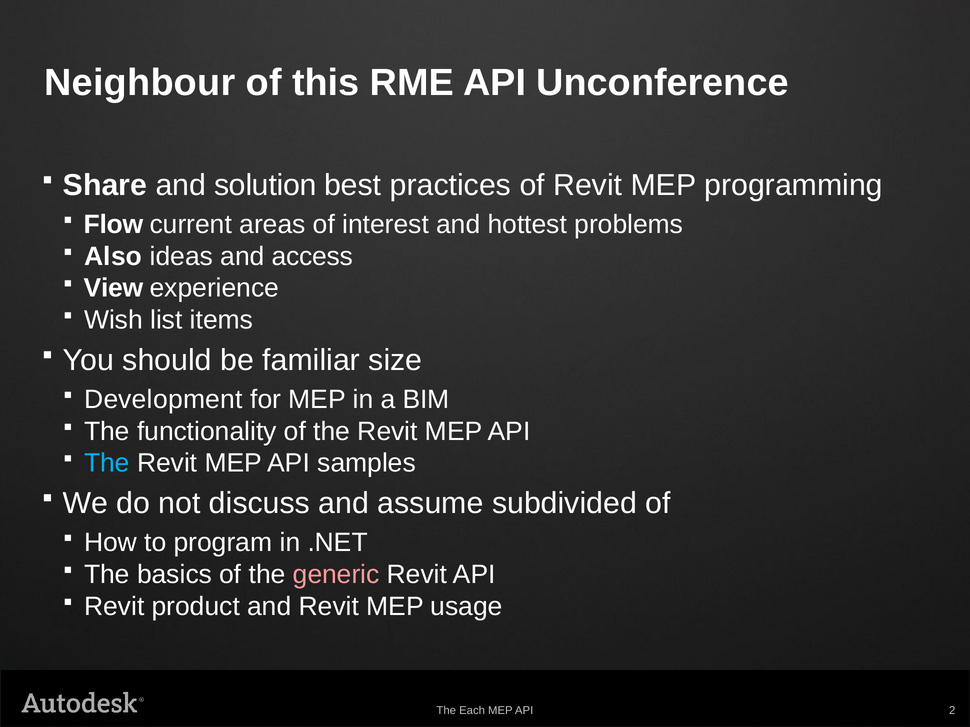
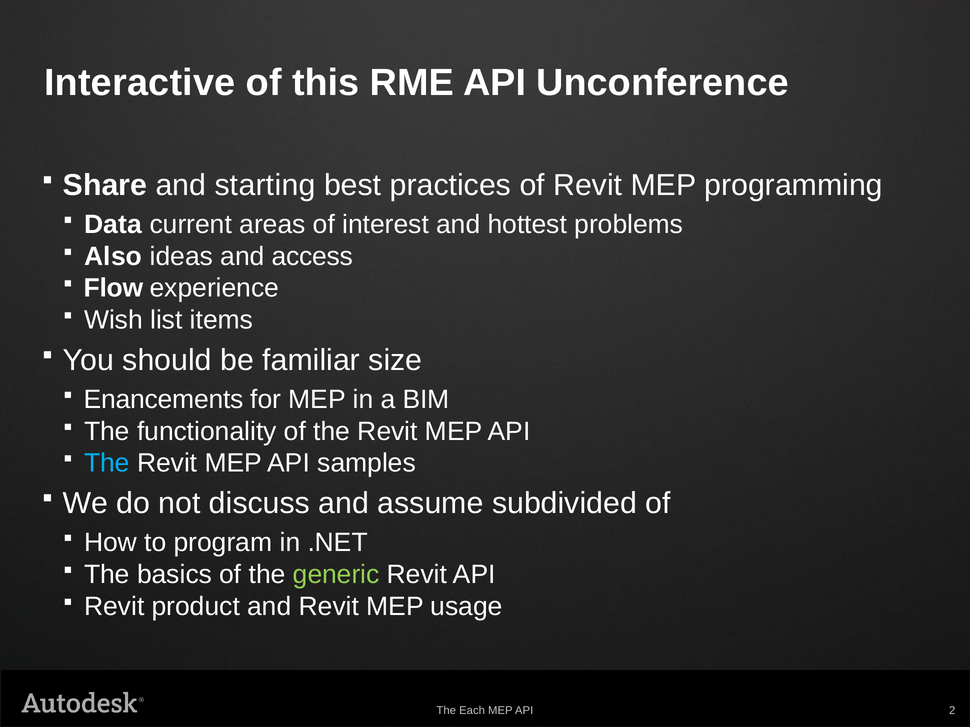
Neighbour: Neighbour -> Interactive
solution: solution -> starting
Flow: Flow -> Data
View: View -> Flow
Development: Development -> Enancements
generic colour: pink -> light green
